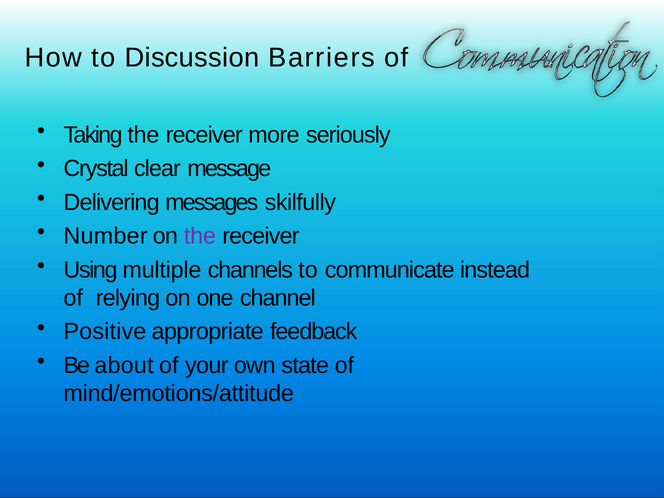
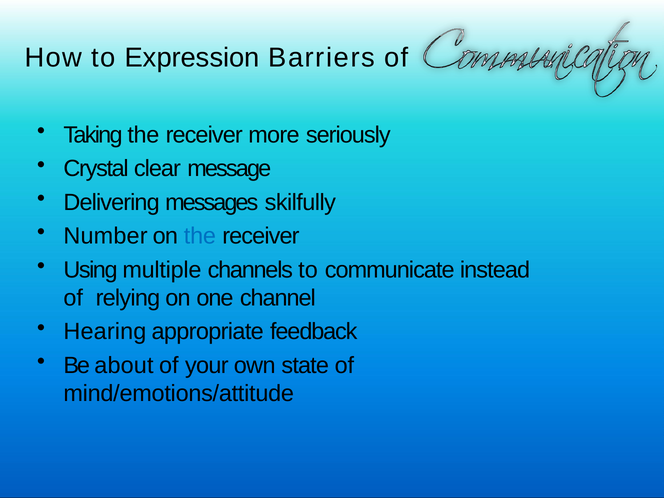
Discussion: Discussion -> Expression
the at (200, 236) colour: purple -> blue
Positive: Positive -> Hearing
